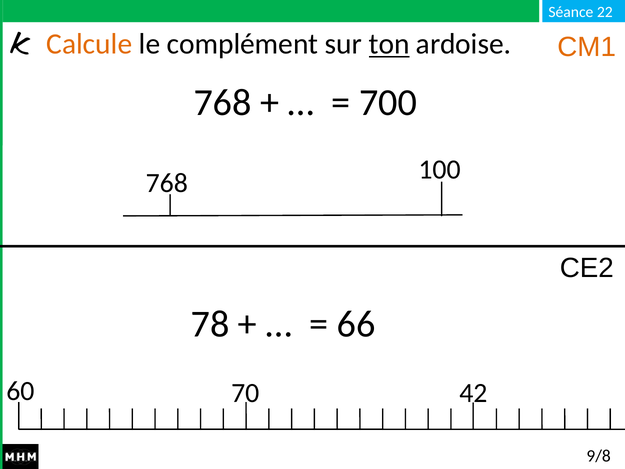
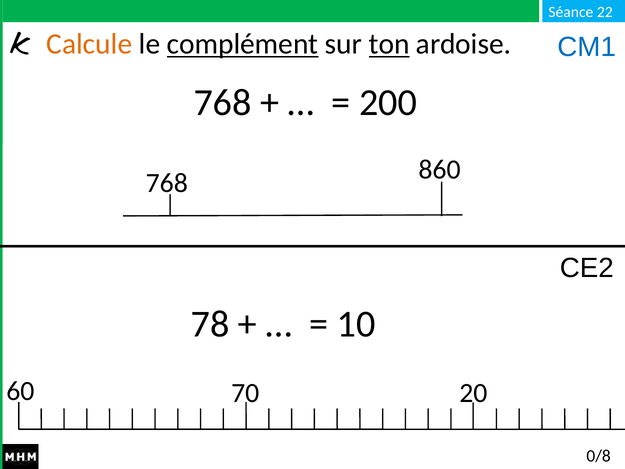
complément underline: none -> present
CM1 colour: orange -> blue
700: 700 -> 200
100: 100 -> 860
66: 66 -> 10
42: 42 -> 20
9/8: 9/8 -> 0/8
